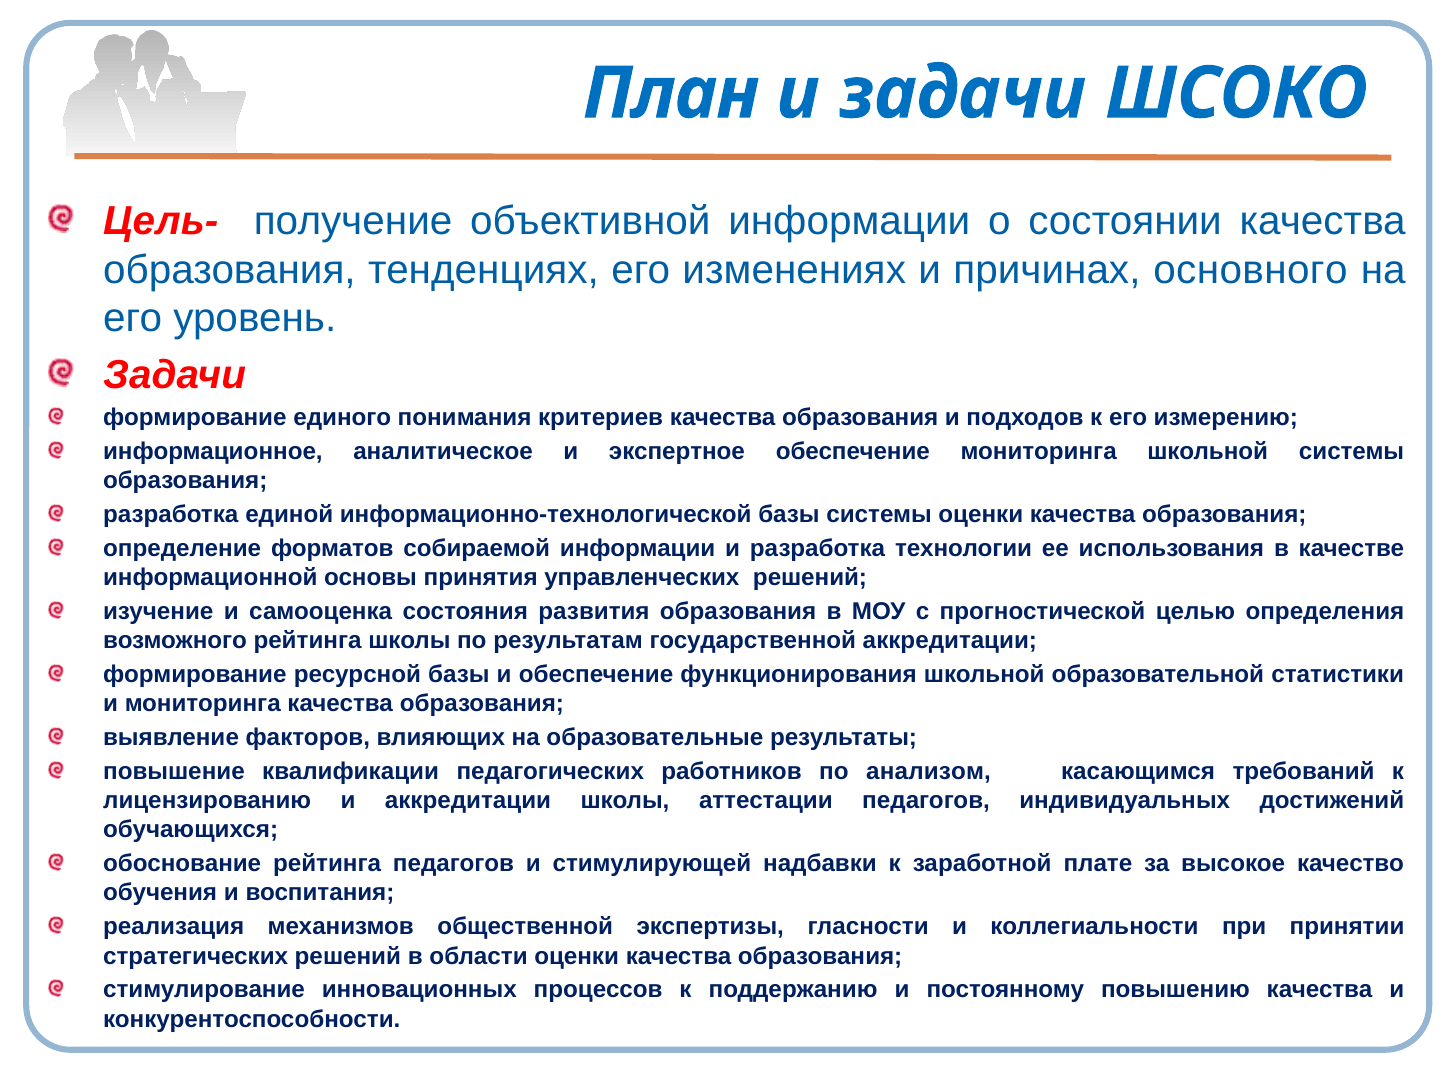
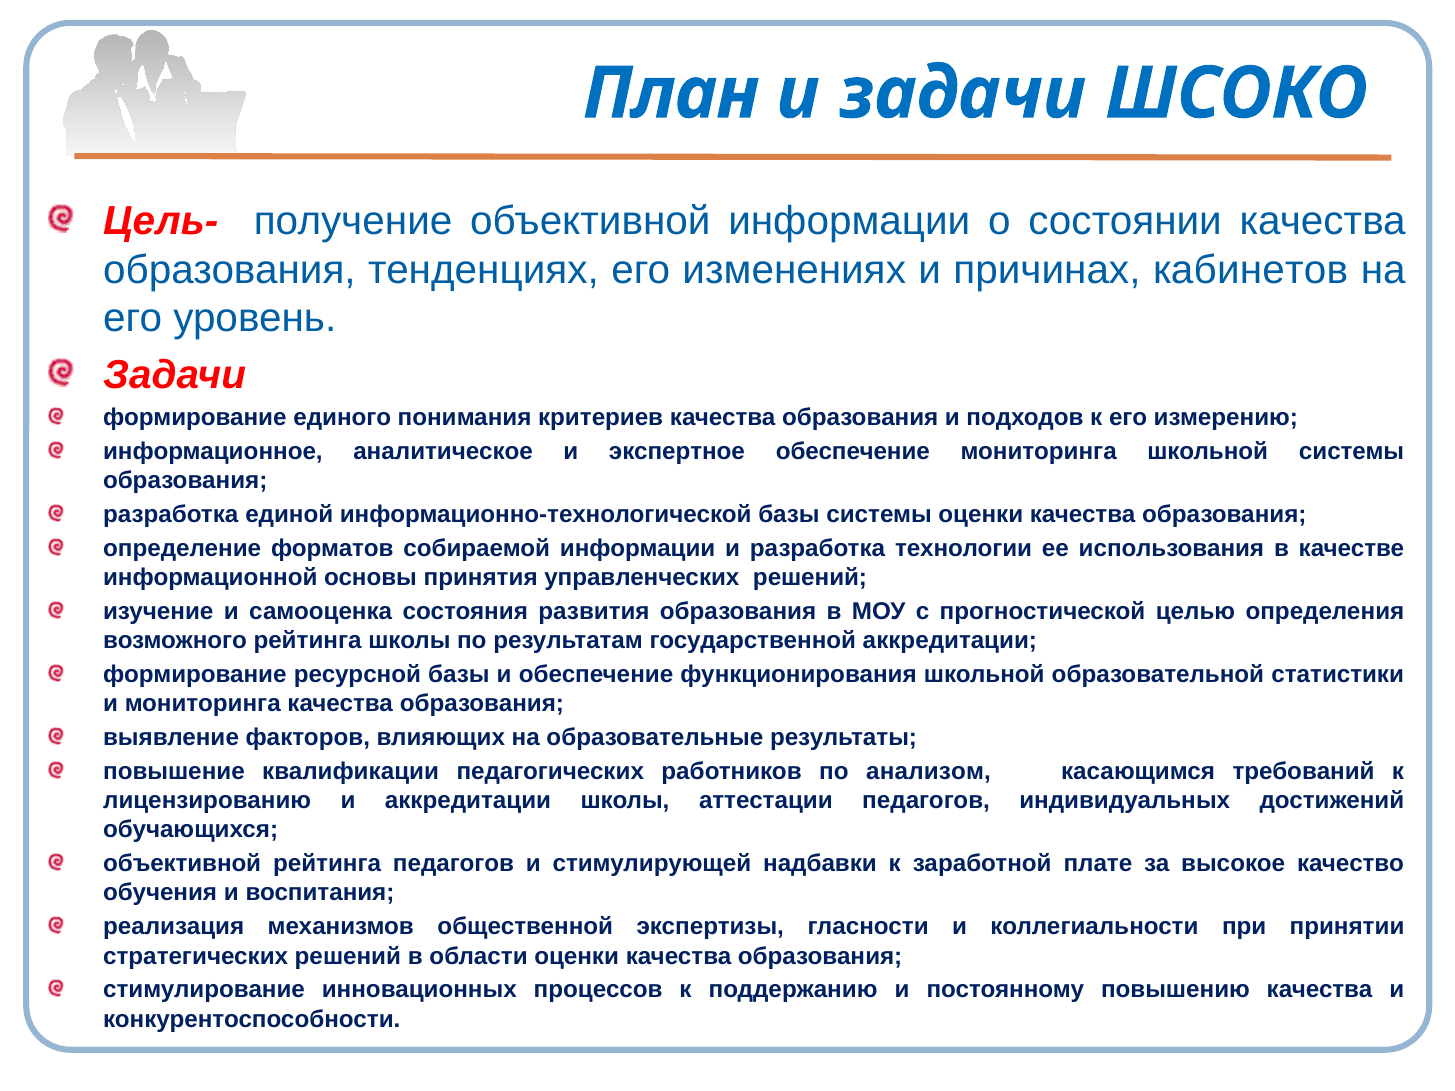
основного: основного -> кабинетов
обоснование at (182, 864): обоснование -> объективной
